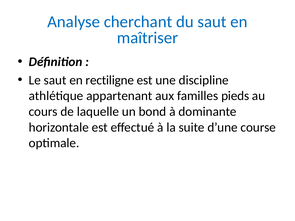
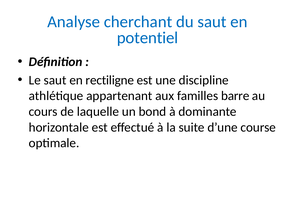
maîtriser: maîtriser -> potentiel
pieds: pieds -> barre
